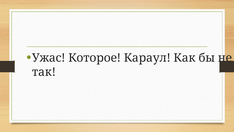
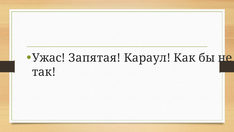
Которое: Которое -> Запятая
